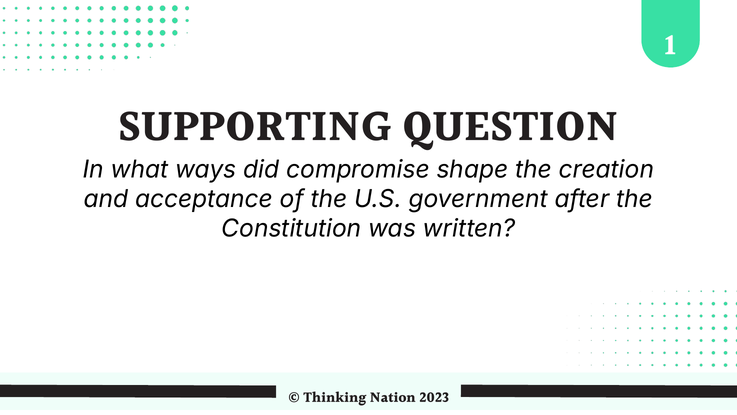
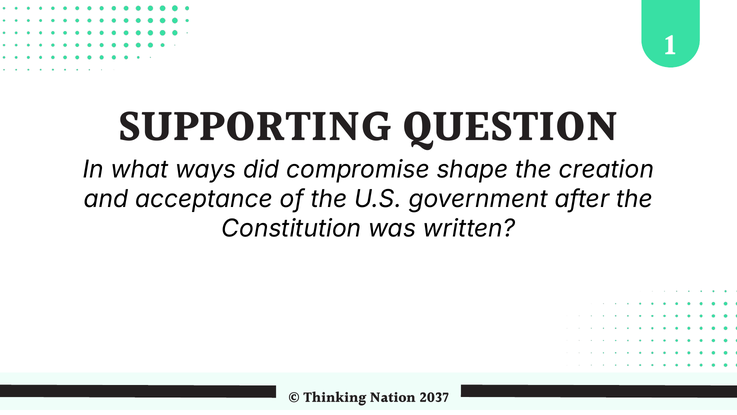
2023: 2023 -> 2037
